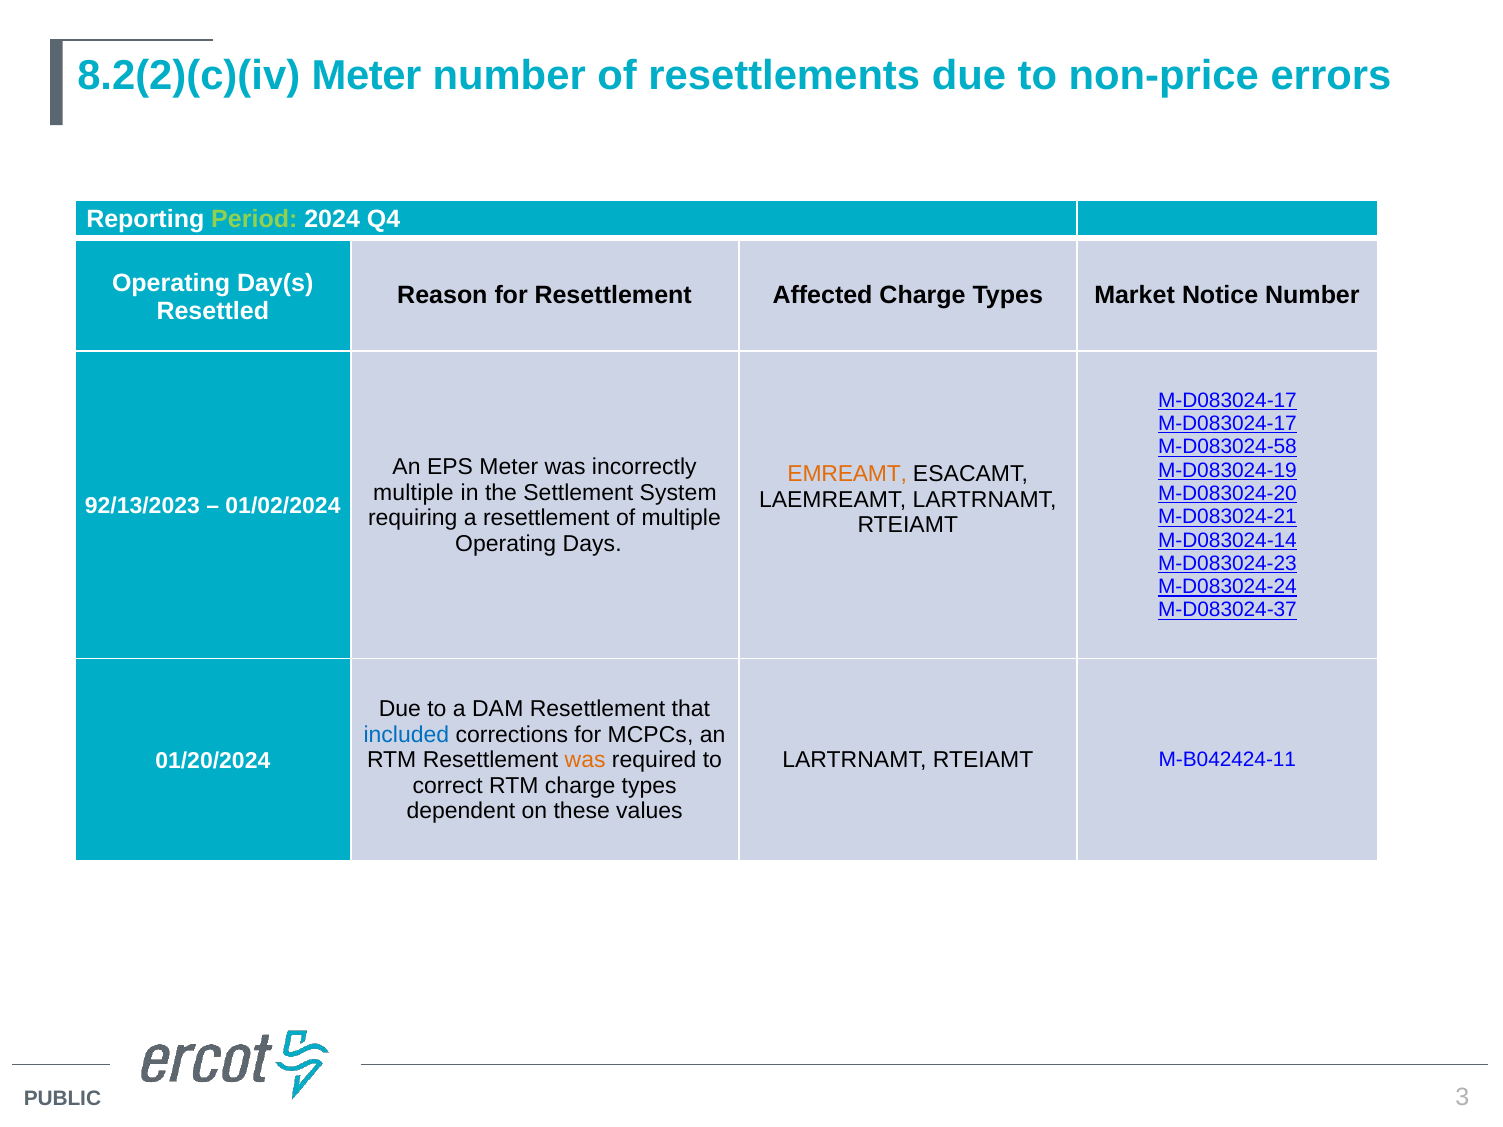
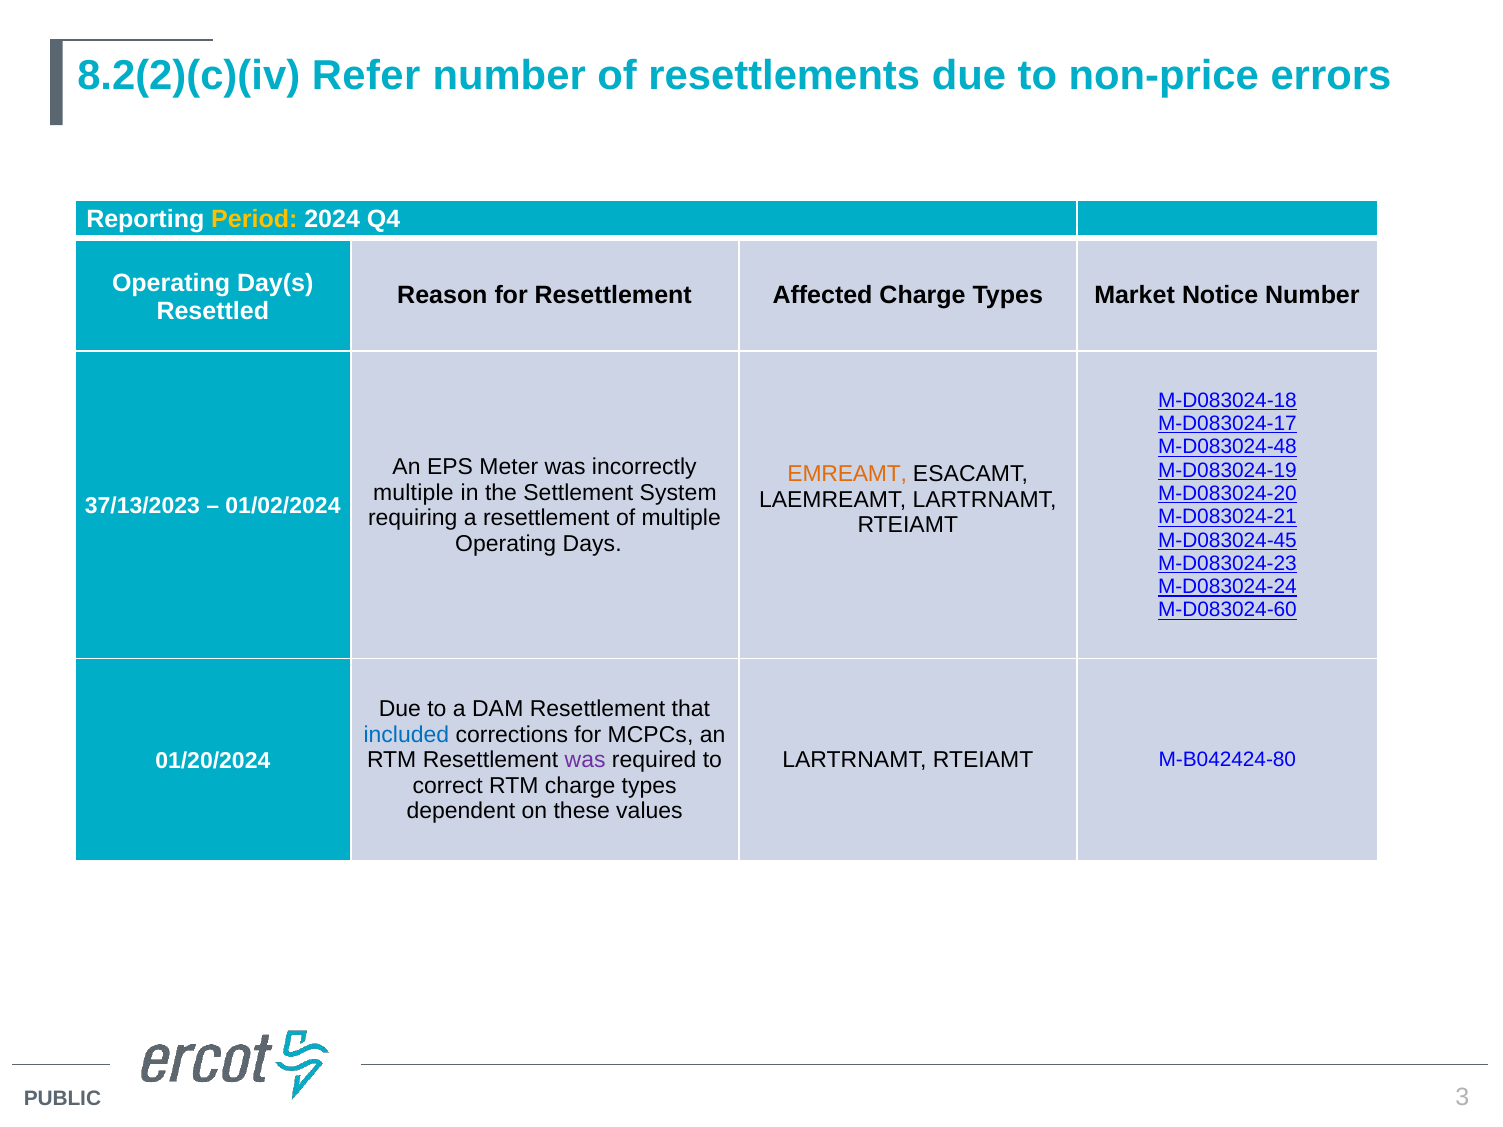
8.2(2)(c)(iv Meter: Meter -> Refer
Period colour: light green -> yellow
M-D083024-17 at (1227, 400): M-D083024-17 -> M-D083024-18
M-D083024-58: M-D083024-58 -> M-D083024-48
92/13/2023: 92/13/2023 -> 37/13/2023
M-D083024-14: M-D083024-14 -> M-D083024-45
M-D083024-37: M-D083024-37 -> M-D083024-60
was at (585, 760) colour: orange -> purple
M-B042424-11: M-B042424-11 -> M-B042424-80
